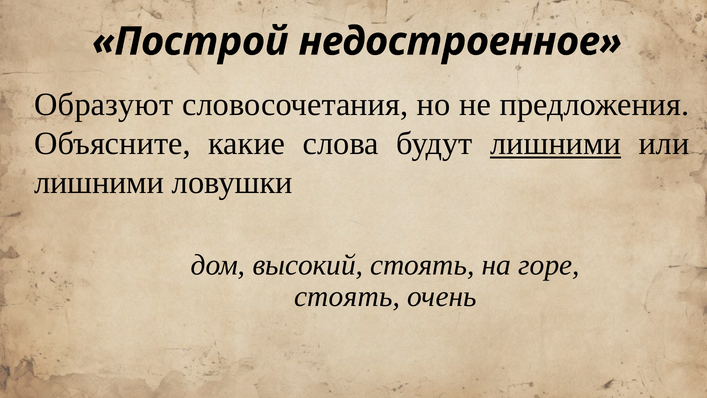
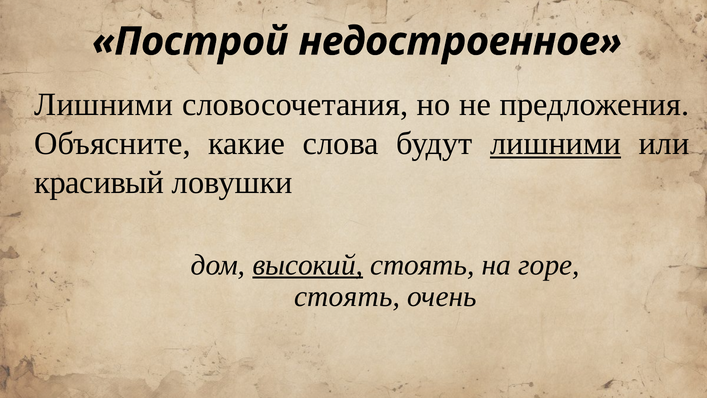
Образуют at (104, 105): Образуют -> Лишними
лишними at (99, 182): лишними -> красивый
высокий underline: none -> present
